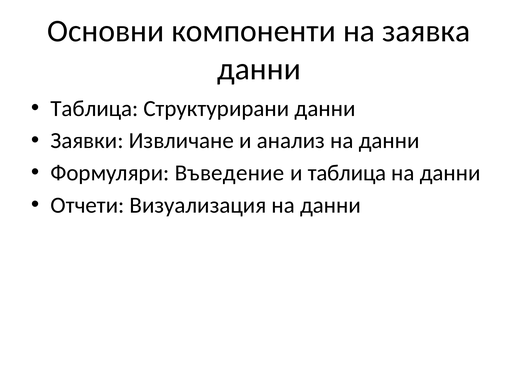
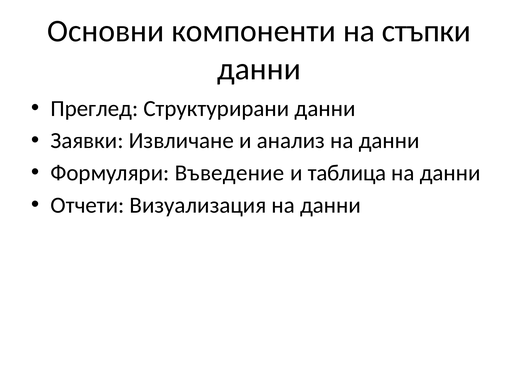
заявка: заявка -> стъпки
Таблица at (94, 109): Таблица -> Преглед
